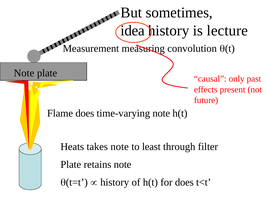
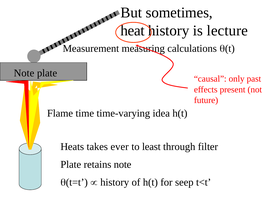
idea: idea -> heat
convolution: convolution -> calculations
does at (85, 113): does -> time
time-varying note: note -> idea
takes note: note -> ever
for does: does -> seep
